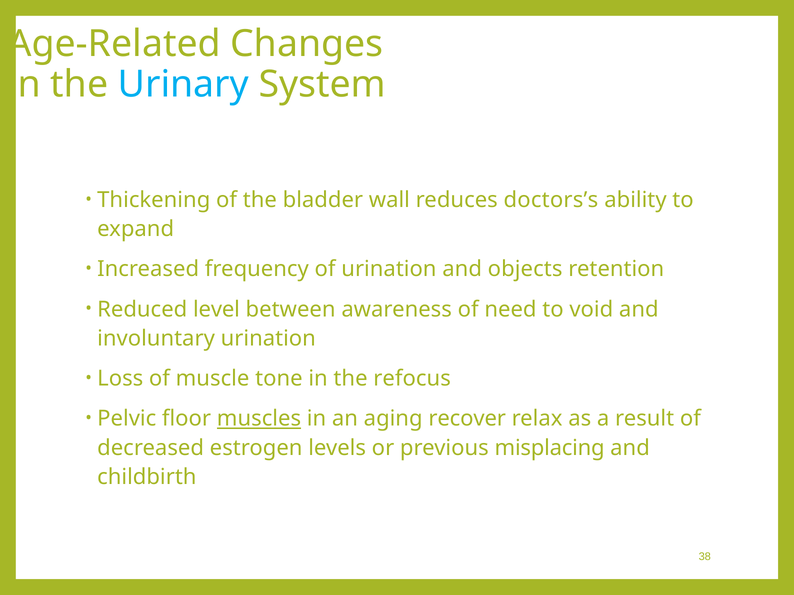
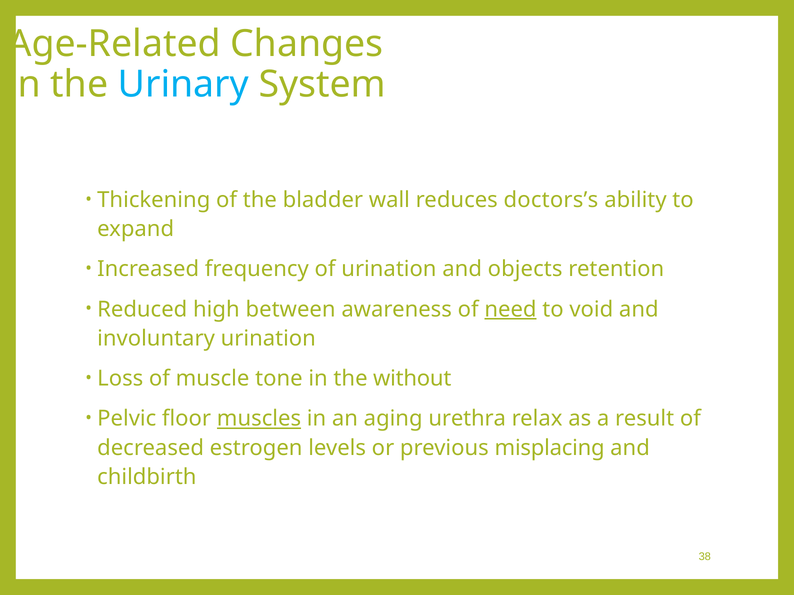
level: level -> high
need underline: none -> present
refocus: refocus -> without
recover: recover -> urethra
